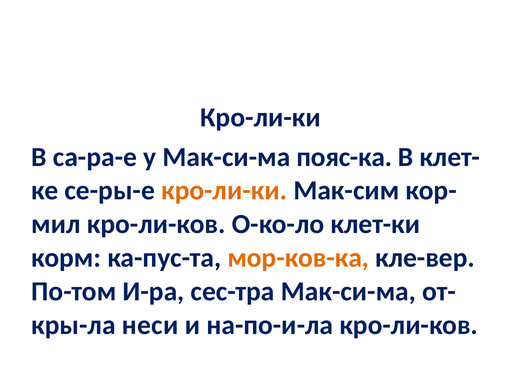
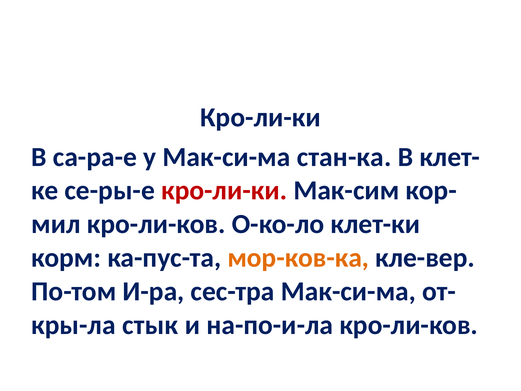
пояс-ка: пояс-ка -> стан-ка
кро-ли-ки at (224, 190) colour: orange -> red
неси: неси -> стык
